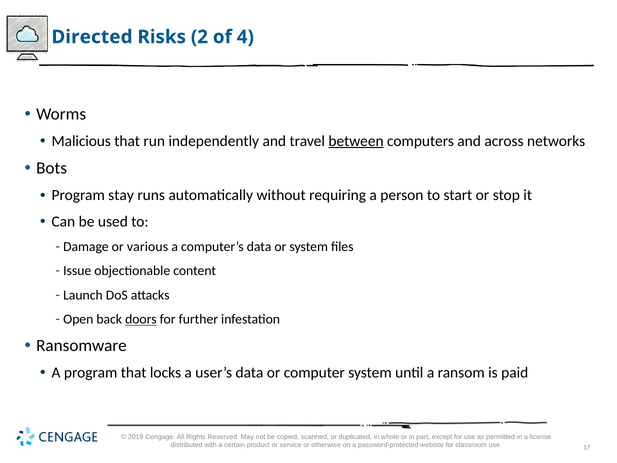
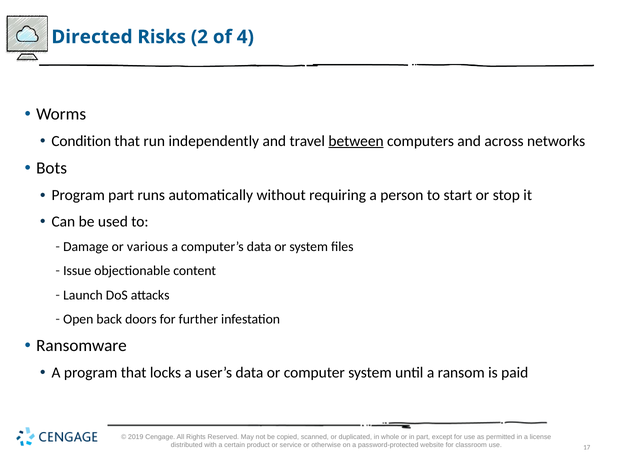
Malicious: Malicious -> Condition
Program stay: stay -> part
doors underline: present -> none
